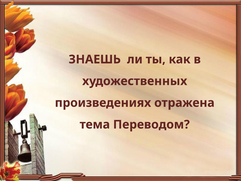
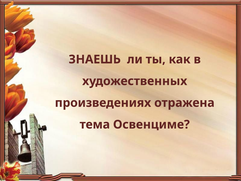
Переводом: Переводом -> Освенциме
